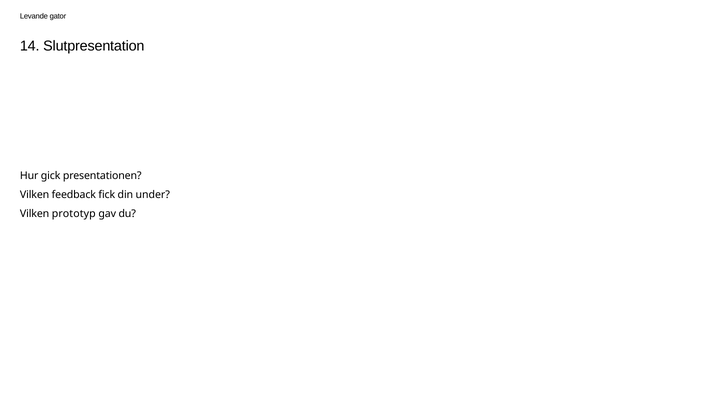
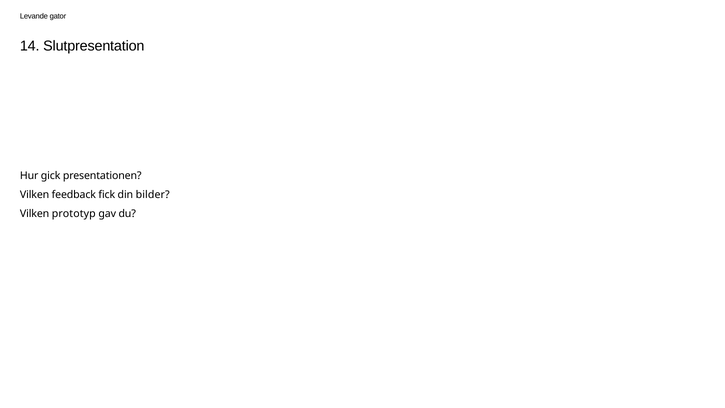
under: under -> bilder
